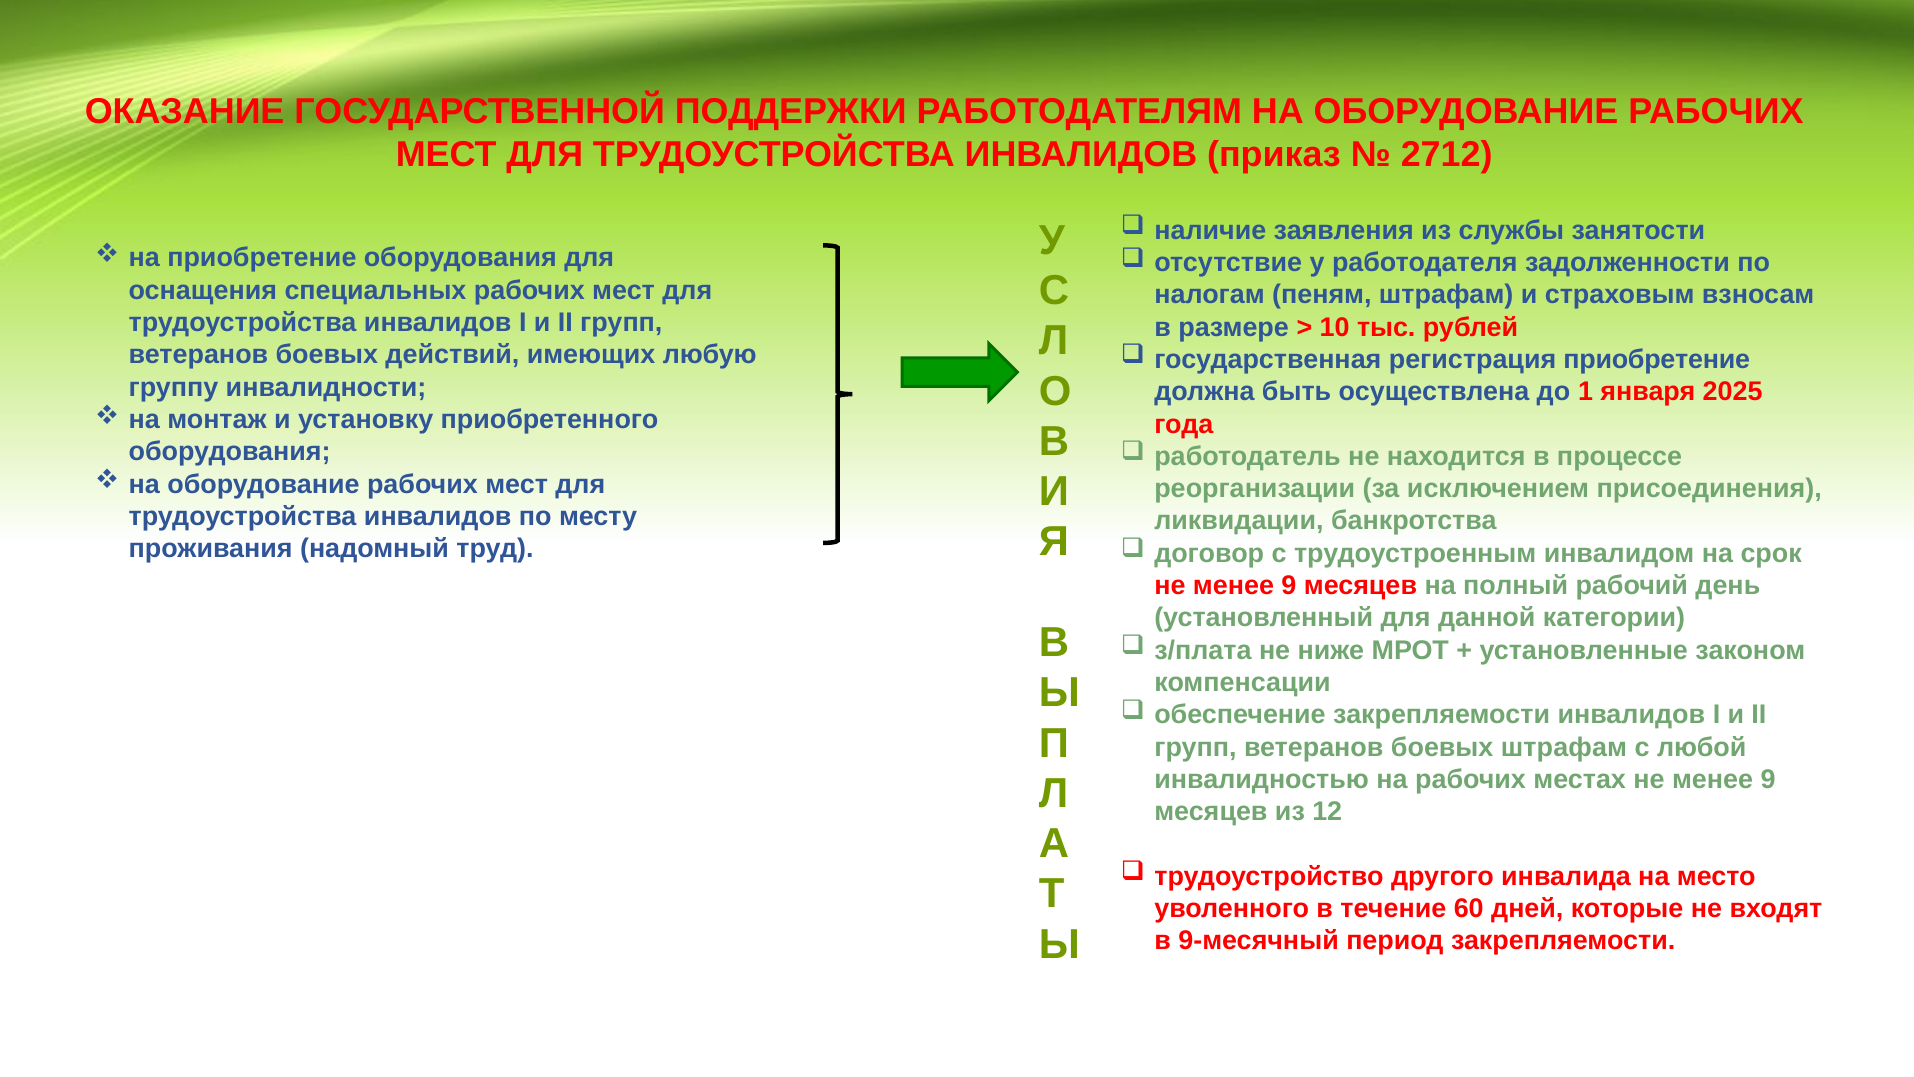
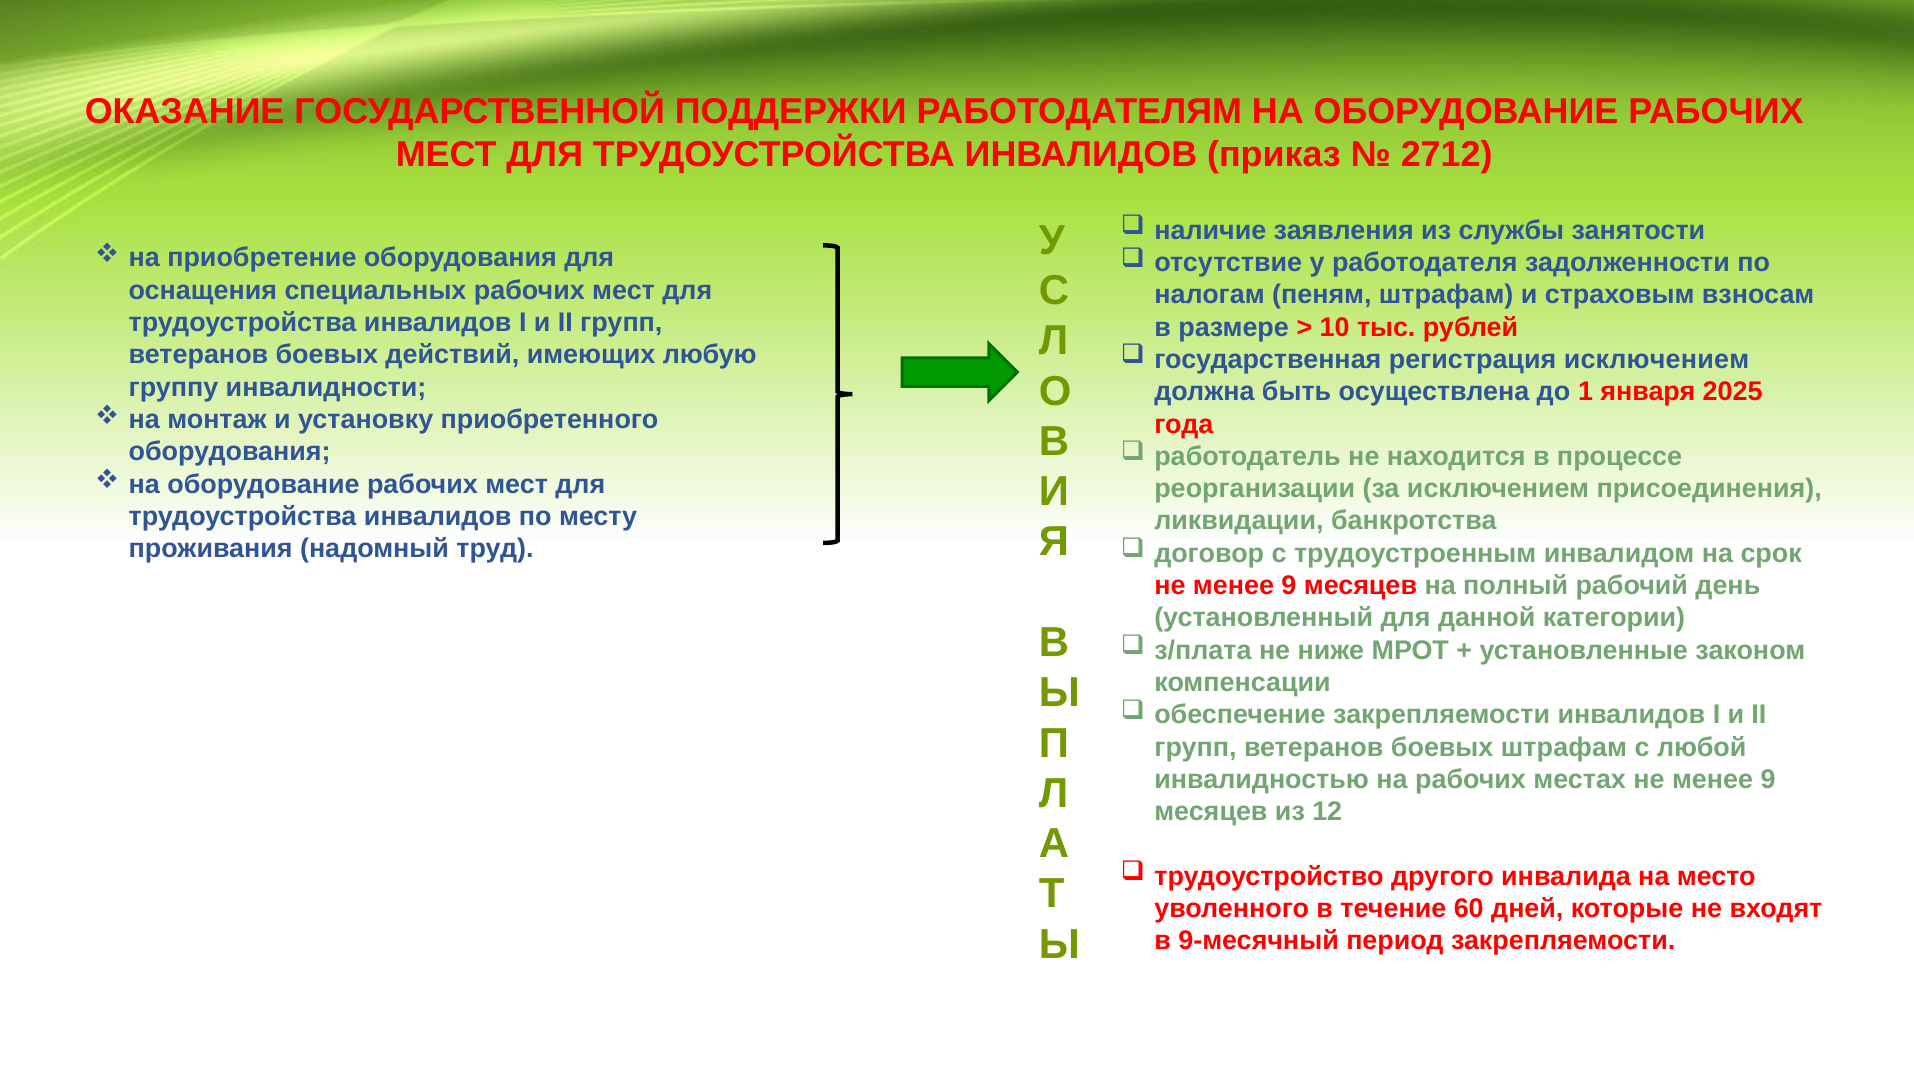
регистрация приобретение: приобретение -> исключением
